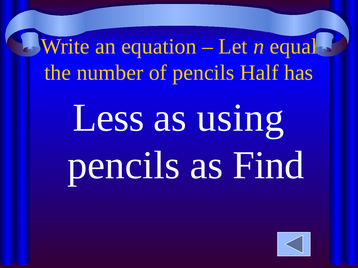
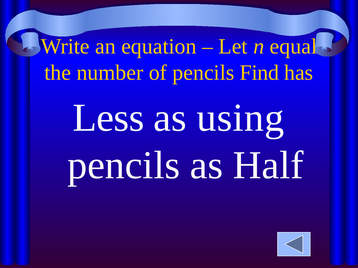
Half: Half -> Find
Find: Find -> Half
